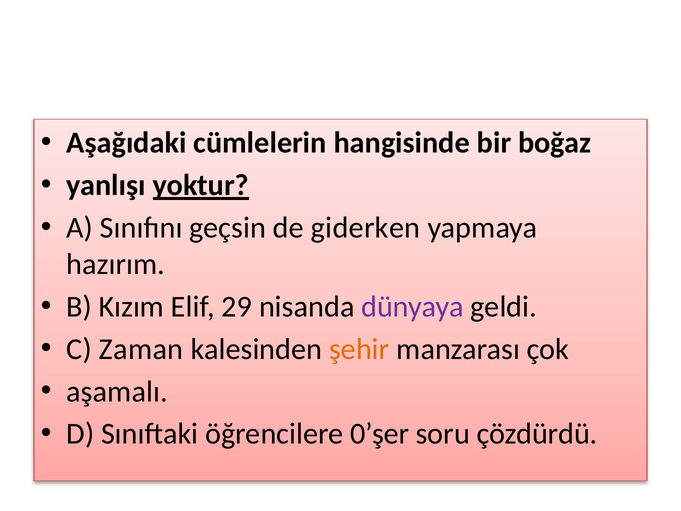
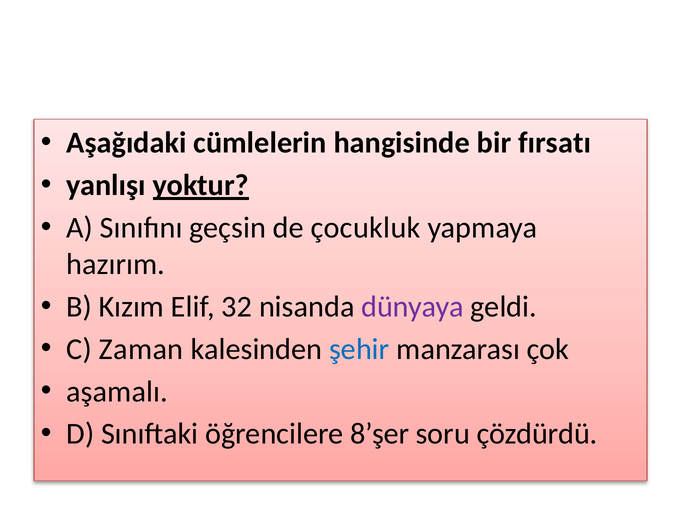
boğaz: boğaz -> fırsatı
giderken: giderken -> çocukluk
29: 29 -> 32
şehir colour: orange -> blue
0’şer: 0’şer -> 8’şer
